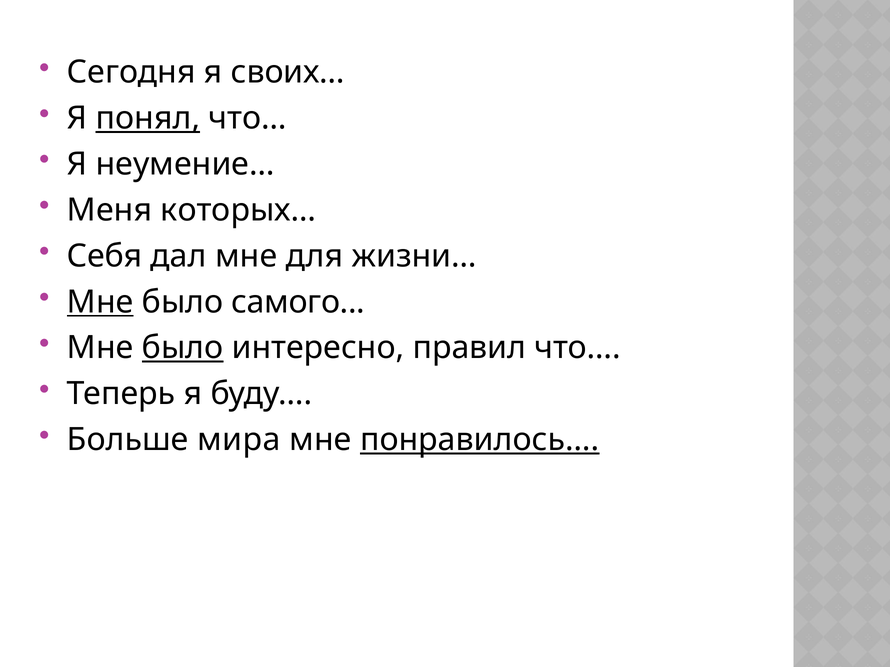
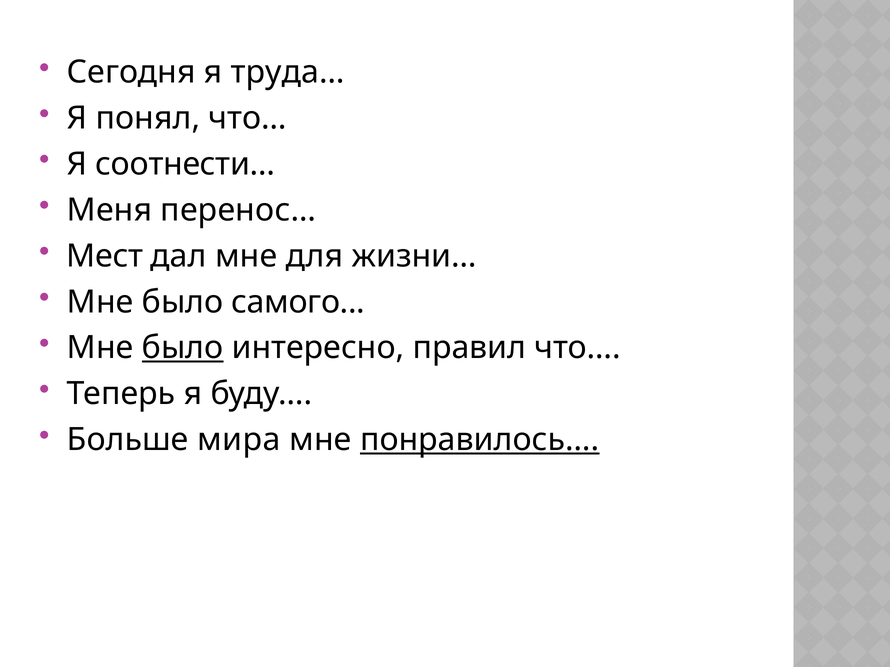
своих…: своих… -> труда…
понял underline: present -> none
неумение…: неумение… -> соотнести…
которых…: которых… -> перенос…
Себя: Себя -> Мест
Мне at (100, 302) underline: present -> none
